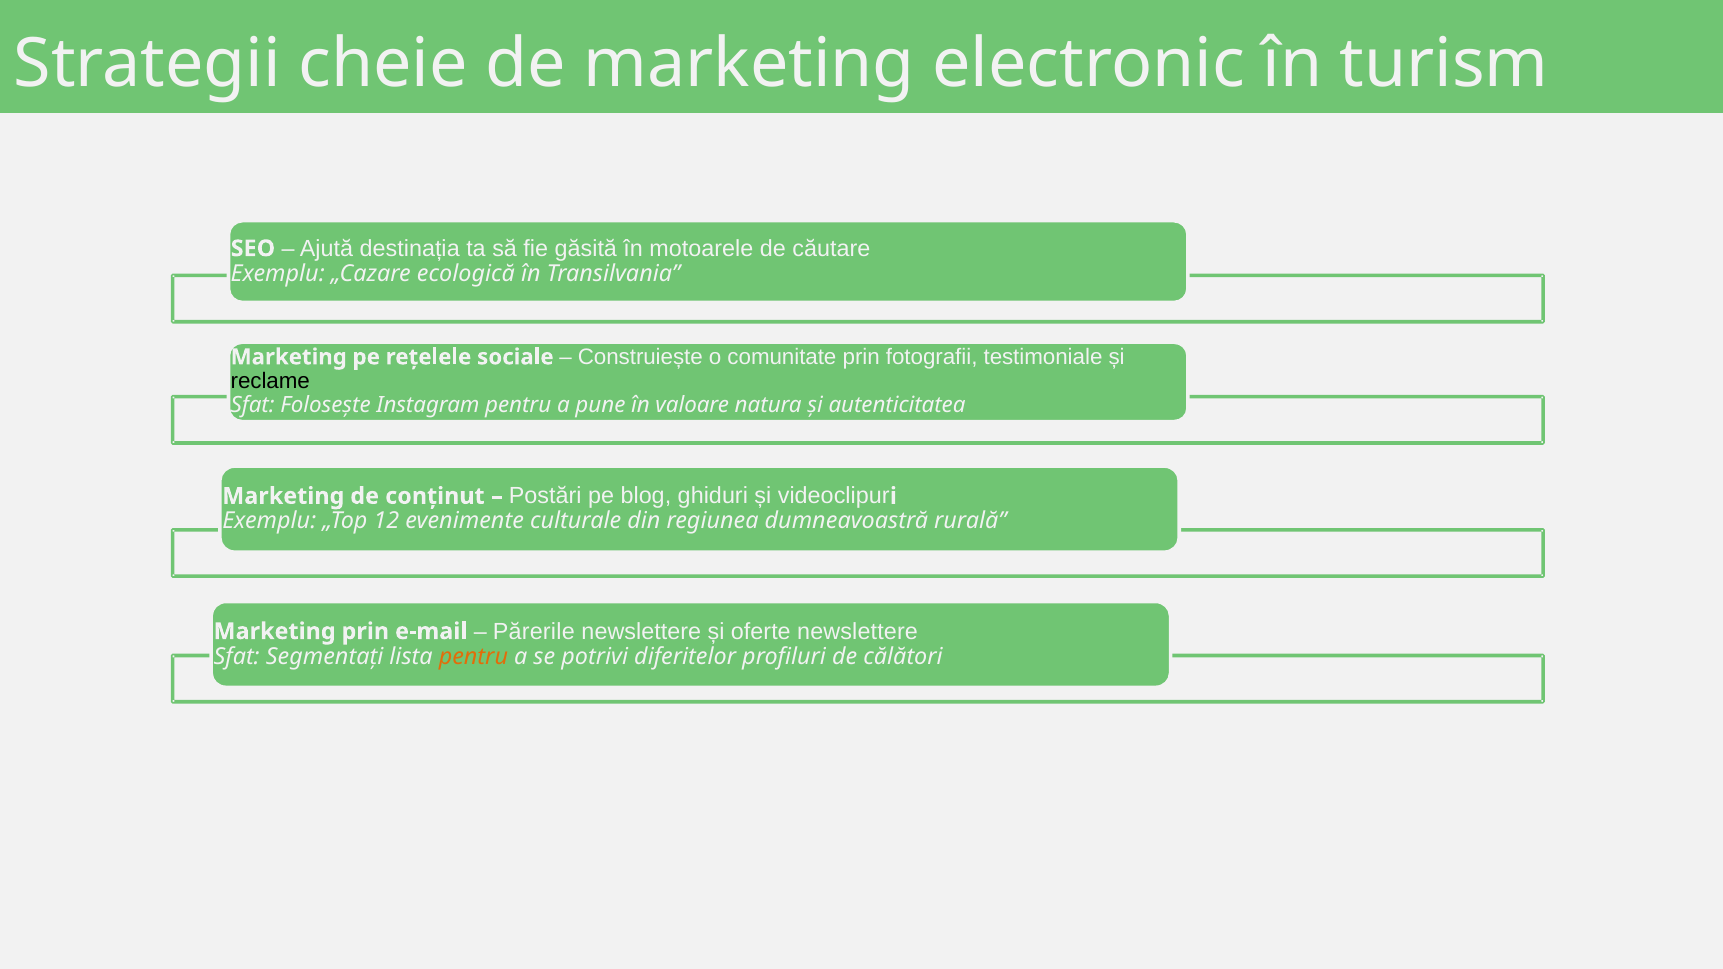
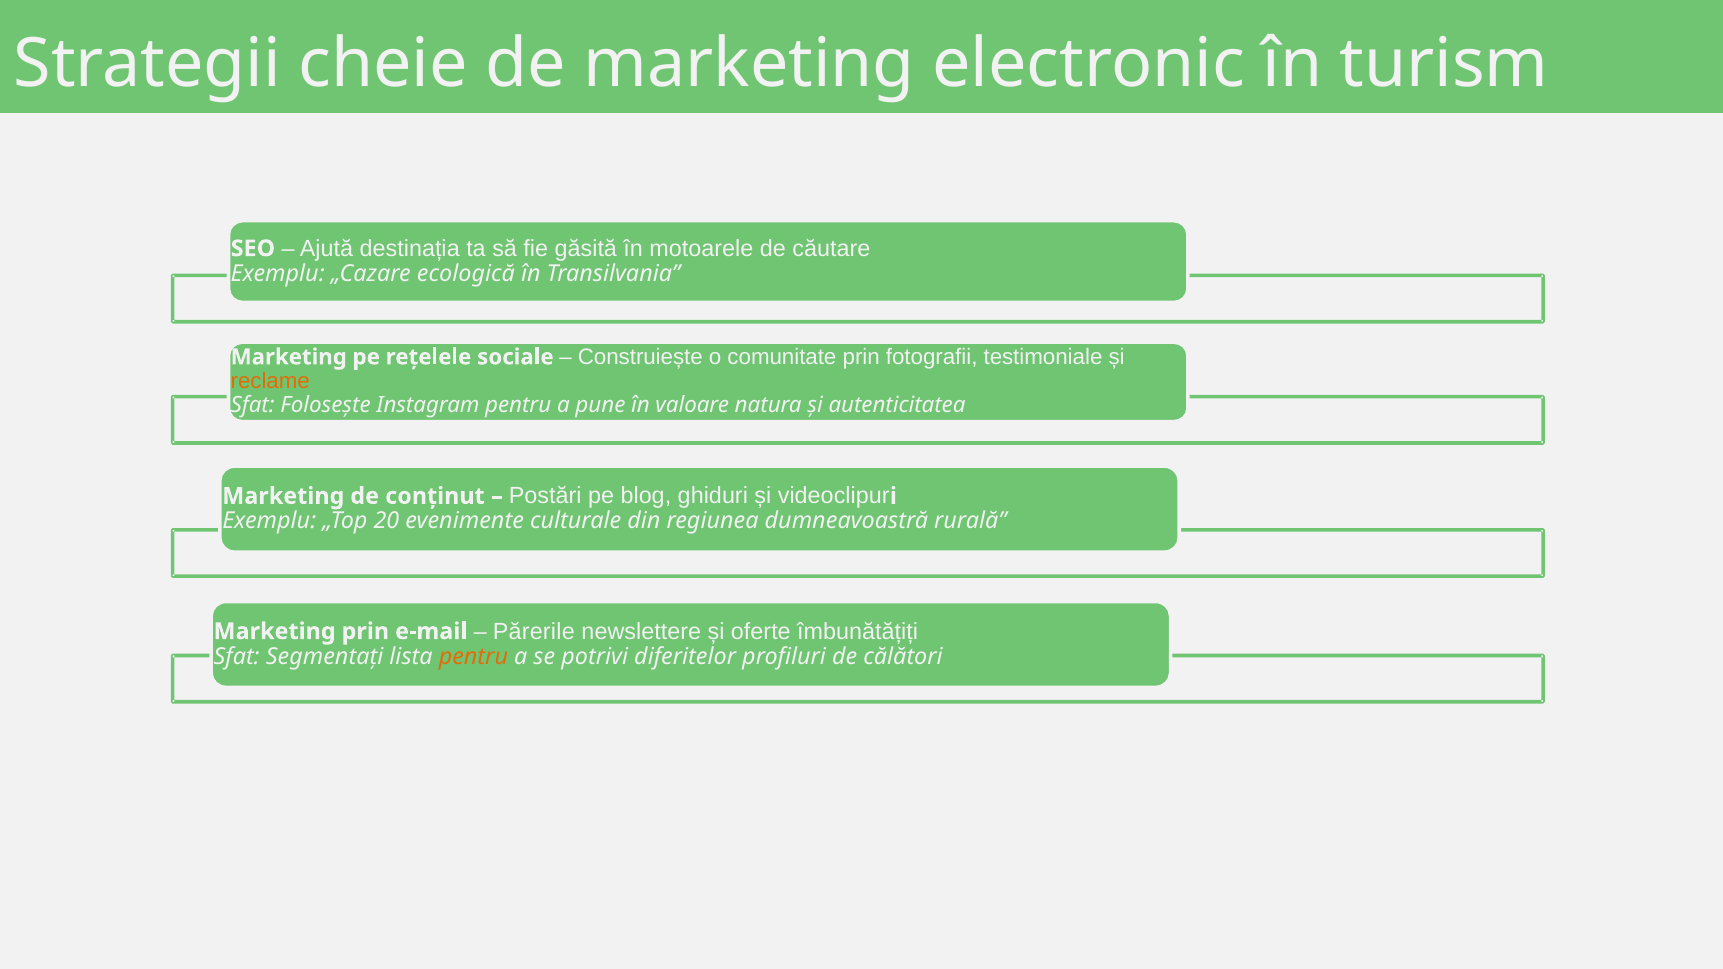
reclame colour: black -> orange
12: 12 -> 20
oferte newslettere: newslettere -> îmbunătățiți
